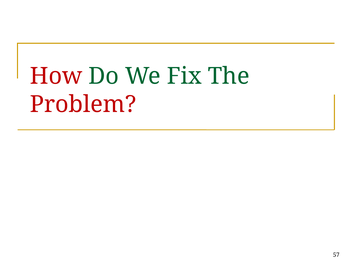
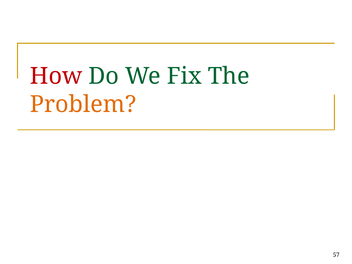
Problem colour: red -> orange
